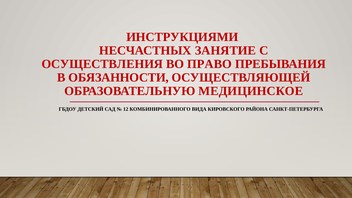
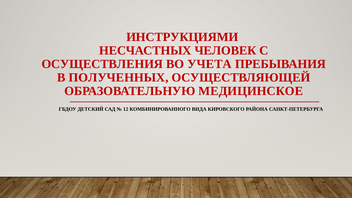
ЗАНЯТИЕ: ЗАНЯТИЕ -> ЧЕЛОВЕК
ПРАВО: ПРАВО -> УЧЕТА
ОБЯЗАННОСТИ: ОБЯЗАННОСТИ -> ПОЛУЧЕННЫХ
